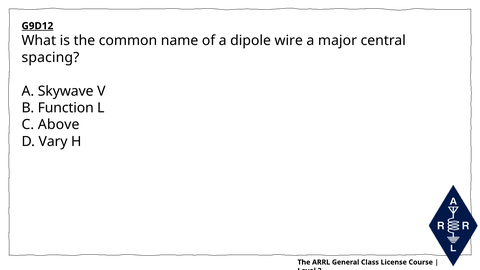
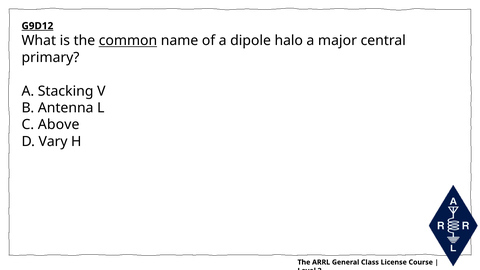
common underline: none -> present
wire: wire -> halo
spacing: spacing -> primary
Skywave: Skywave -> Stacking
Function: Function -> Antenna
